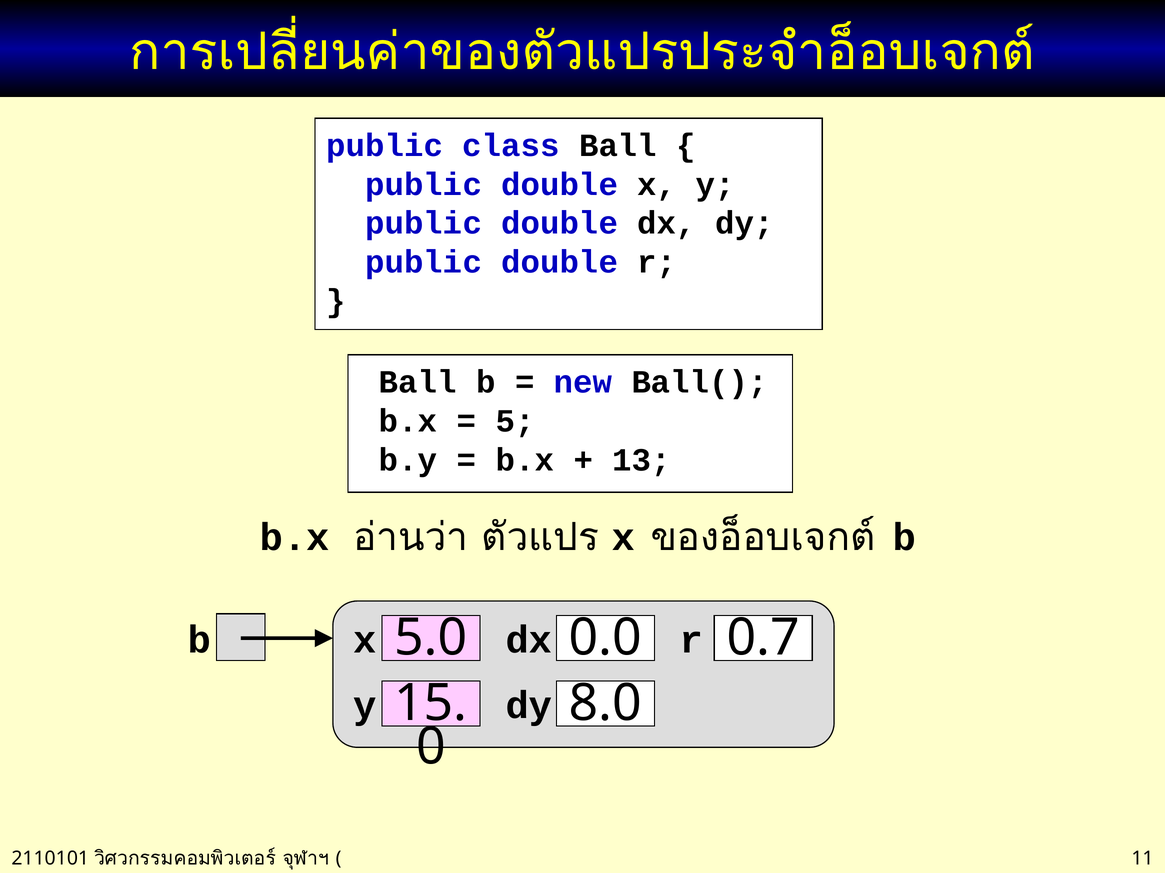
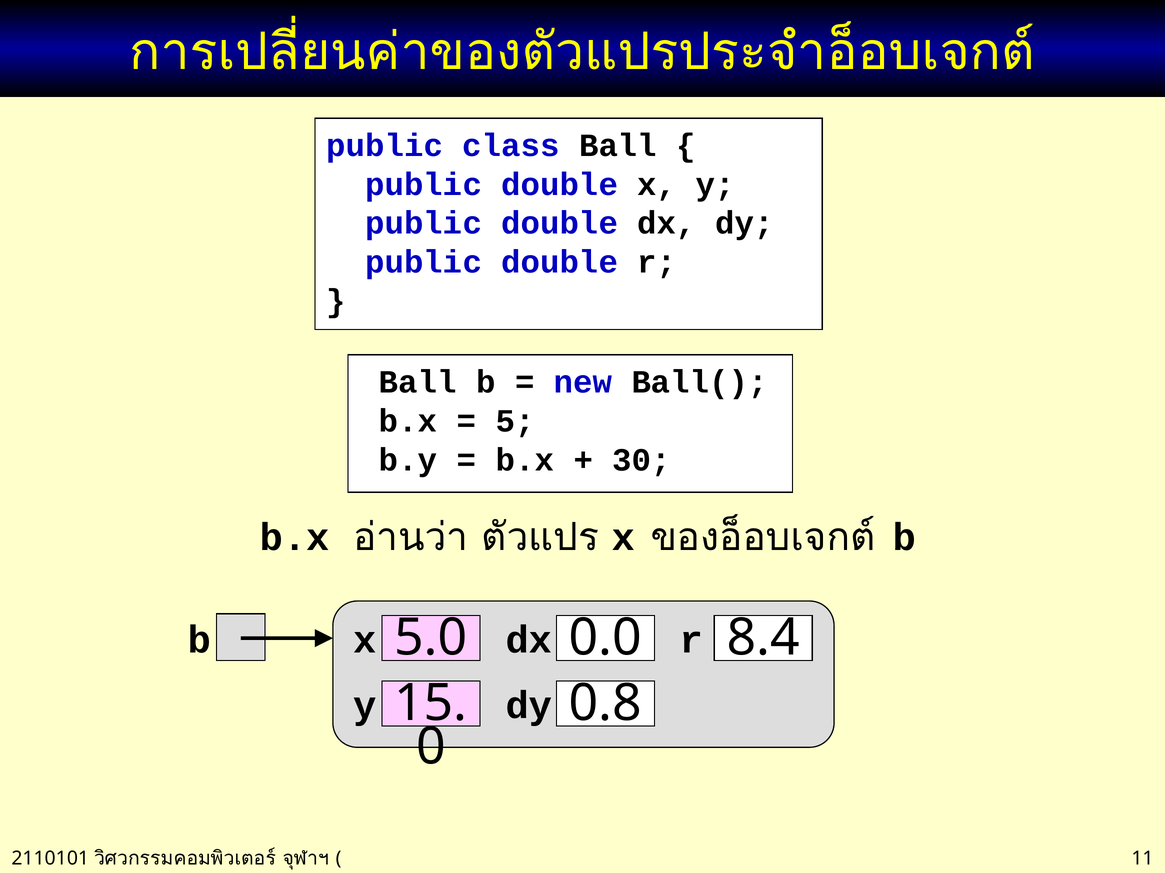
13: 13 -> 30
0.7: 0.7 -> 8.4
8.0: 8.0 -> 0.8
